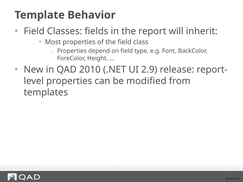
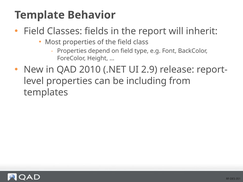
modified: modified -> including
